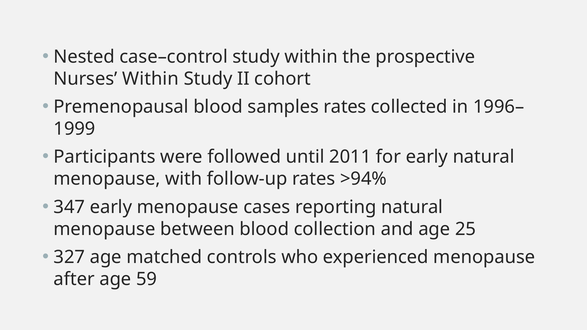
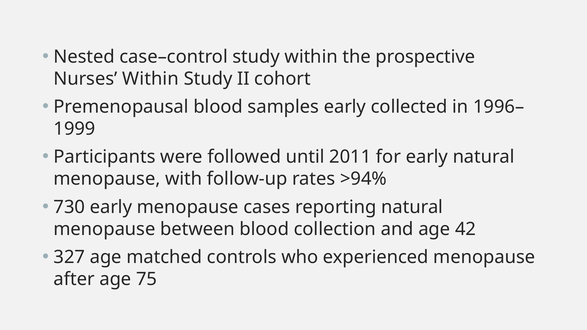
samples rates: rates -> early
347: 347 -> 730
25: 25 -> 42
59: 59 -> 75
